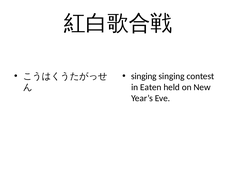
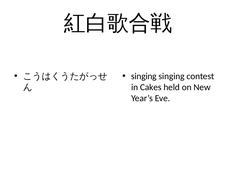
Eaten: Eaten -> Cakes
